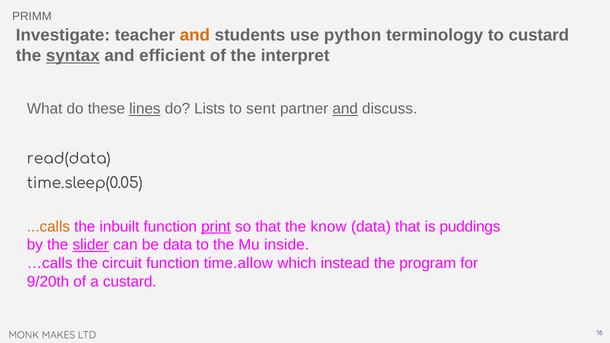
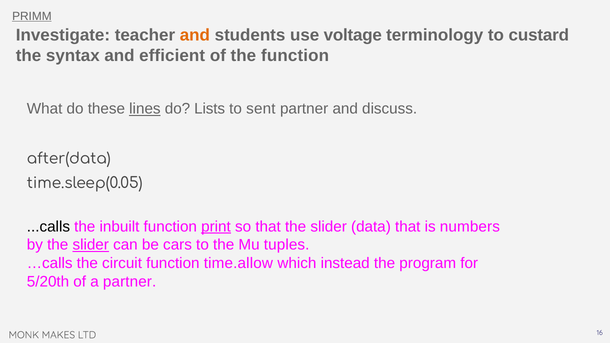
PRIMM underline: none -> present
python: python -> voltage
syntax underline: present -> none
the interpret: interpret -> function
and at (345, 109) underline: present -> none
read(data: read(data -> after(data
...calls colour: orange -> black
that the know: know -> slider
puddings: puddings -> numbers
be data: data -> cars
inside: inside -> tuples
9/20th: 9/20th -> 5/20th
a custard: custard -> partner
